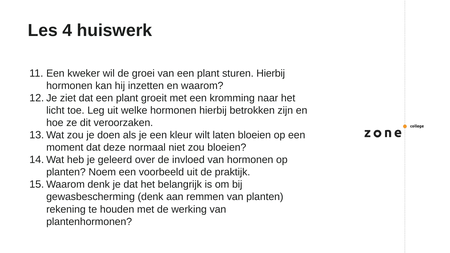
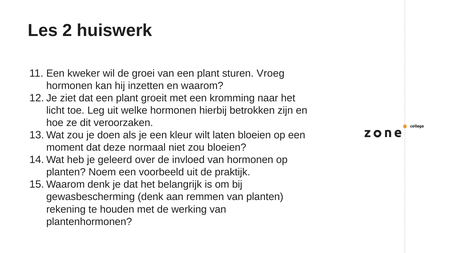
4: 4 -> 2
sturen Hierbij: Hierbij -> Vroeg
